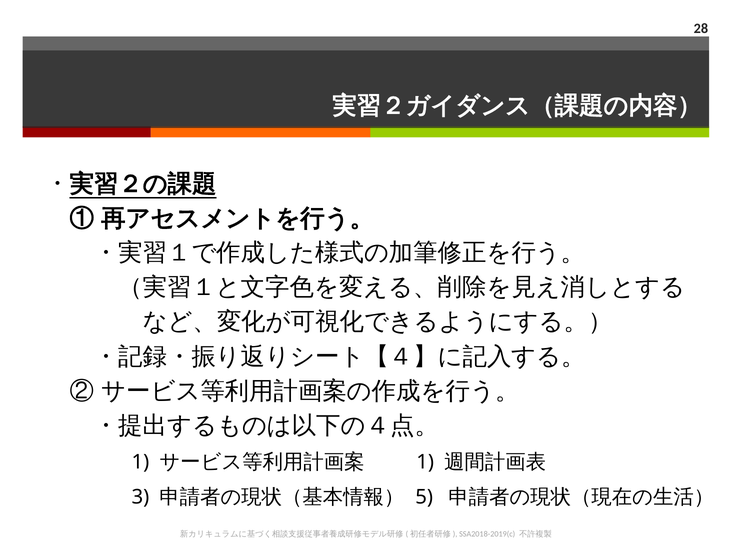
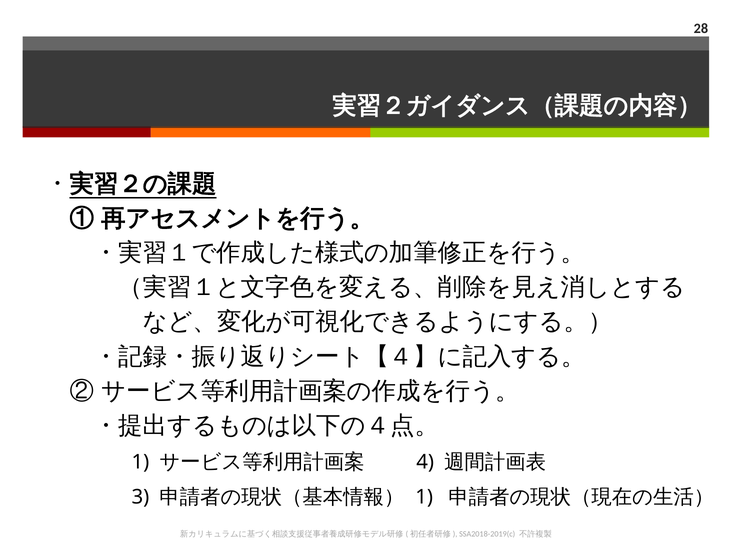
1 at (425, 462): 1 -> 4
5 at (424, 497): 5 -> 1
